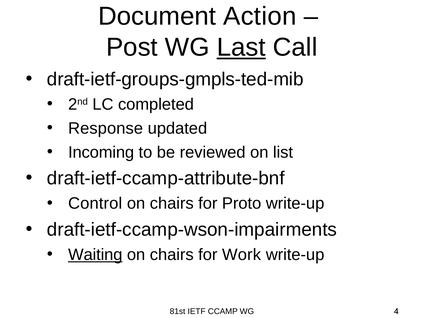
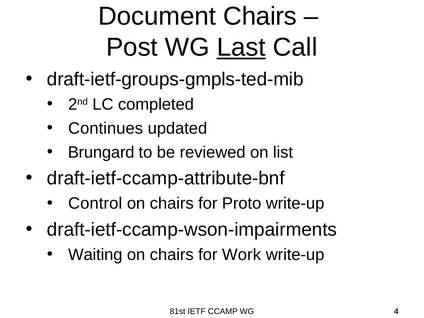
Document Action: Action -> Chairs
Response: Response -> Continues
Incoming: Incoming -> Brungard
Waiting underline: present -> none
